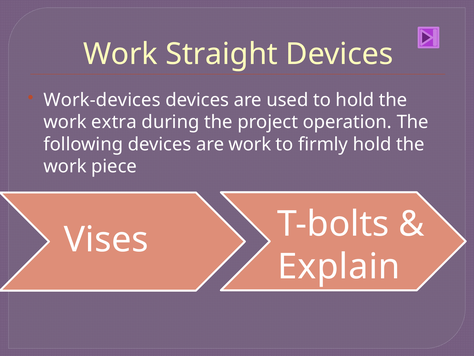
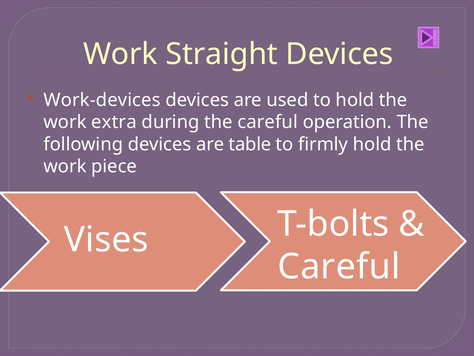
the project: project -> careful
are work: work -> table
Explain at (339, 266): Explain -> Careful
